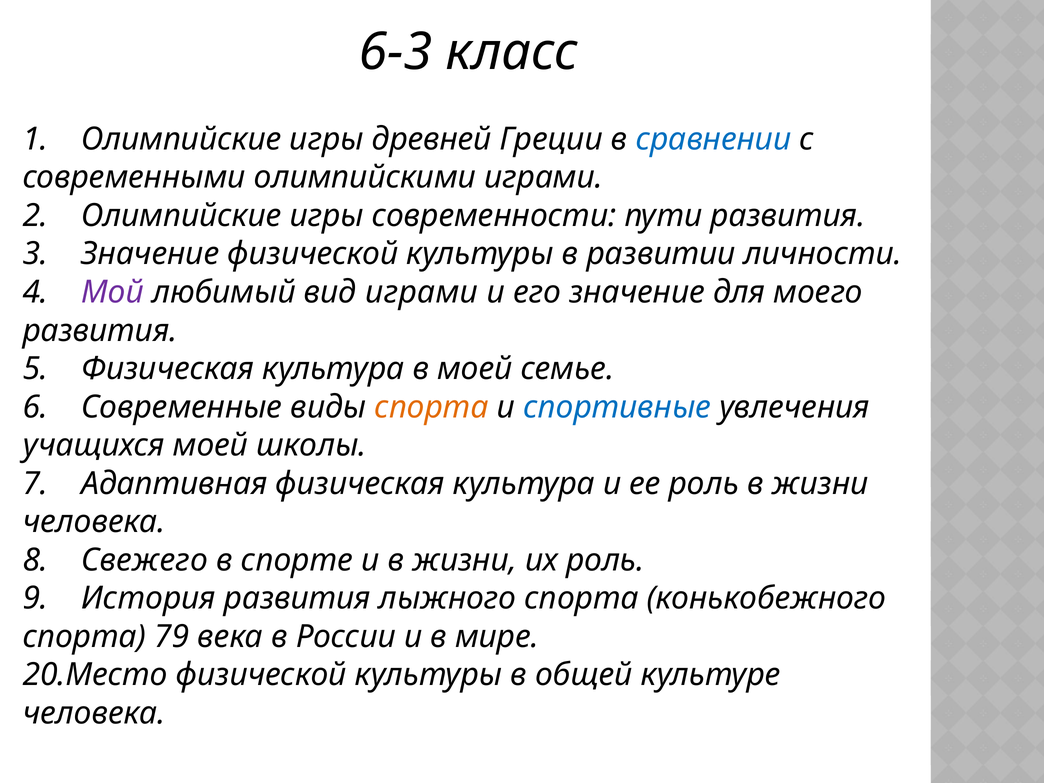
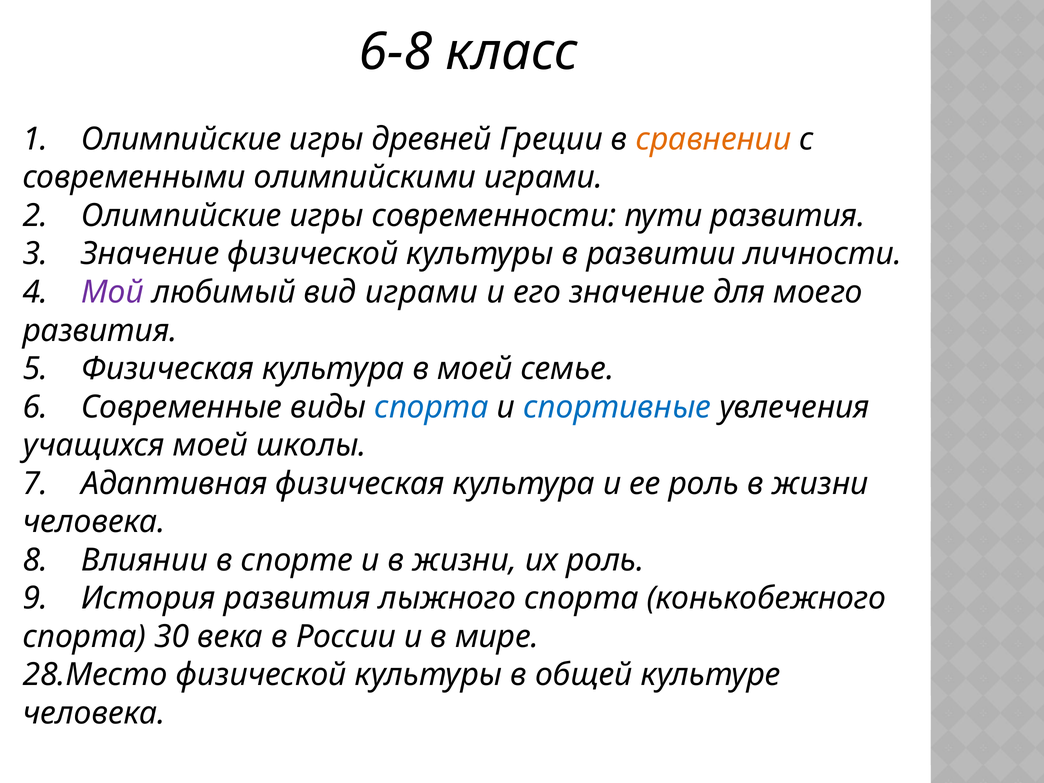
6-3: 6-3 -> 6-8
сравнении colour: blue -> orange
спорта at (431, 407) colour: orange -> blue
Свежего: Свежего -> Влиянии
79: 79 -> 30
20.Место: 20.Место -> 28.Место
